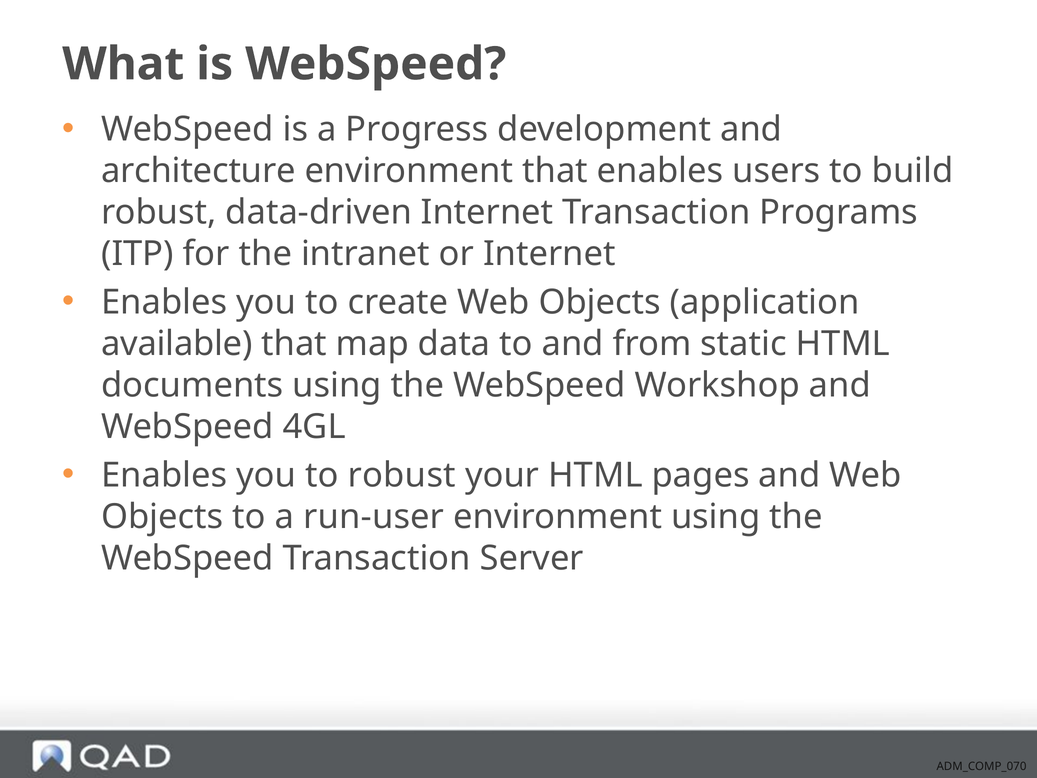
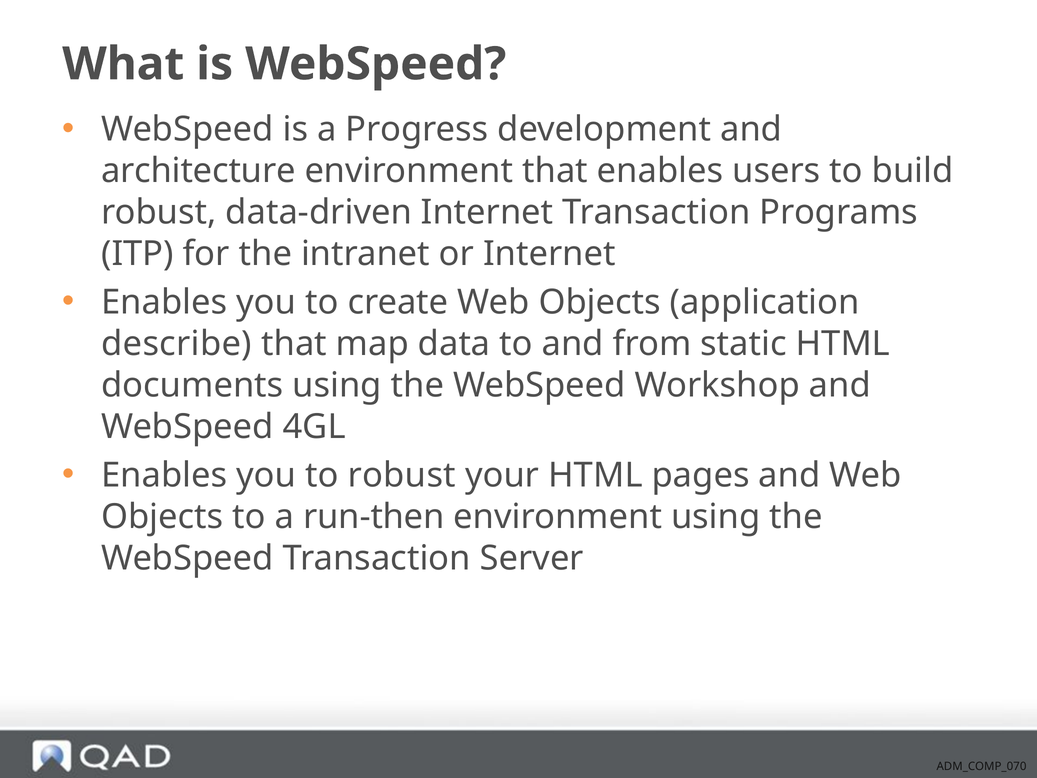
available: available -> describe
run-user: run-user -> run-then
